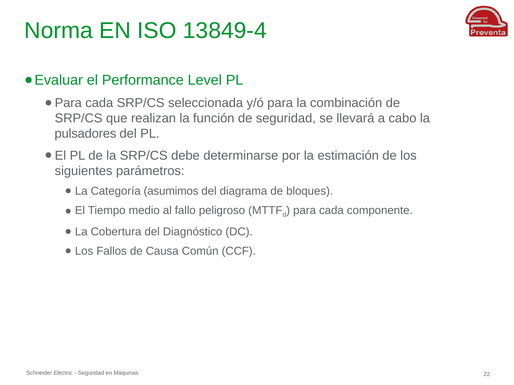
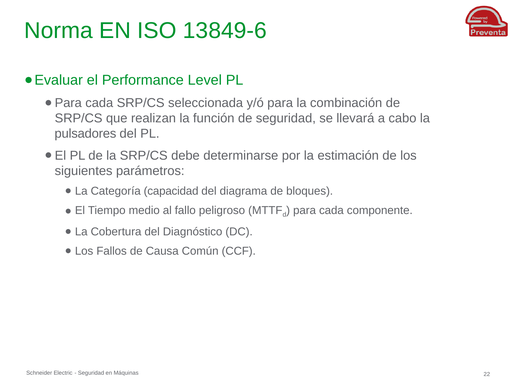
13849-4: 13849-4 -> 13849-6
asumimos: asumimos -> capacidad
